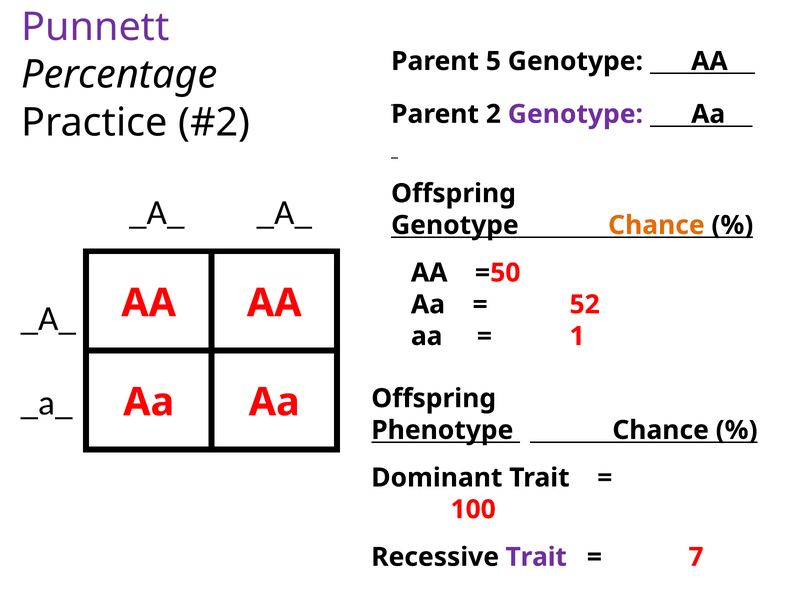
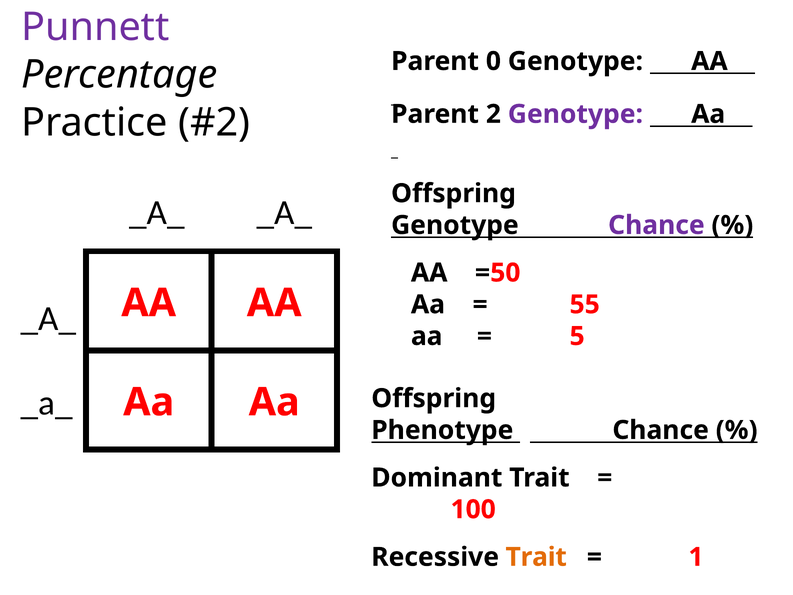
5: 5 -> 0
Chance at (656, 225) colour: orange -> purple
52: 52 -> 55
1: 1 -> 5
Trait at (536, 557) colour: purple -> orange
7: 7 -> 1
